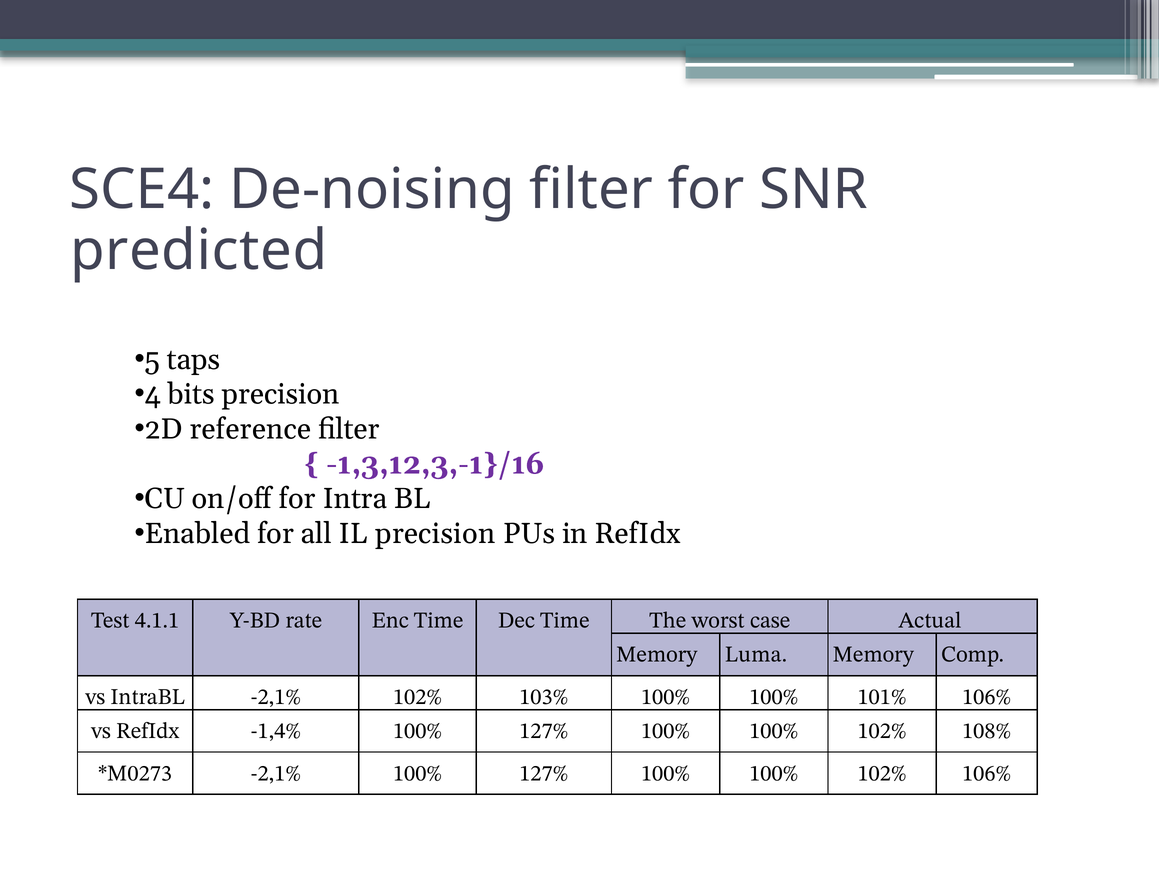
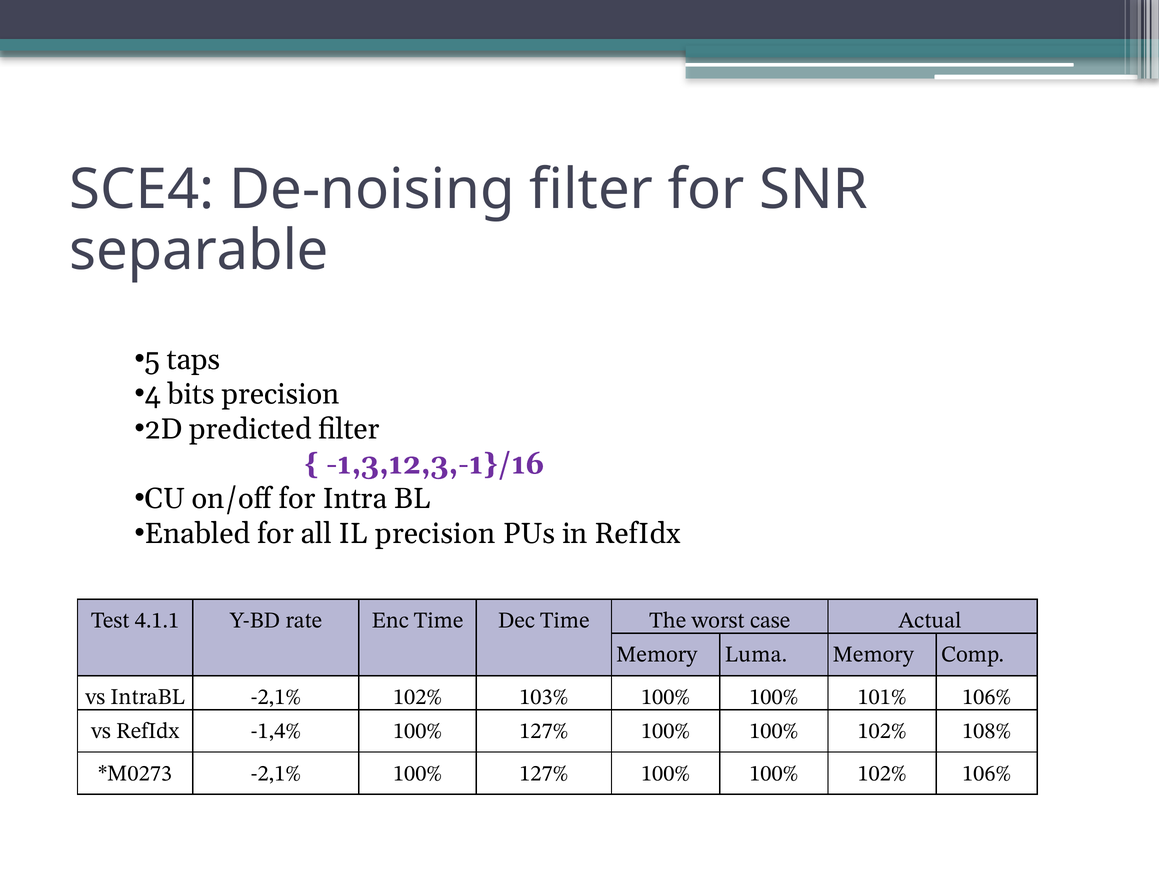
predicted: predicted -> separable
reference: reference -> predicted
